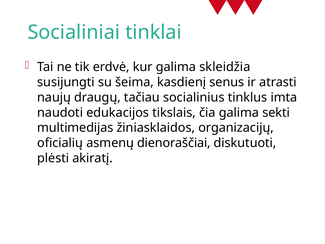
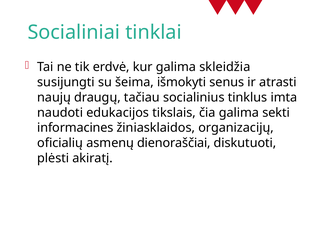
kasdienį: kasdienį -> išmokyti
multimedijas: multimedijas -> informacines
